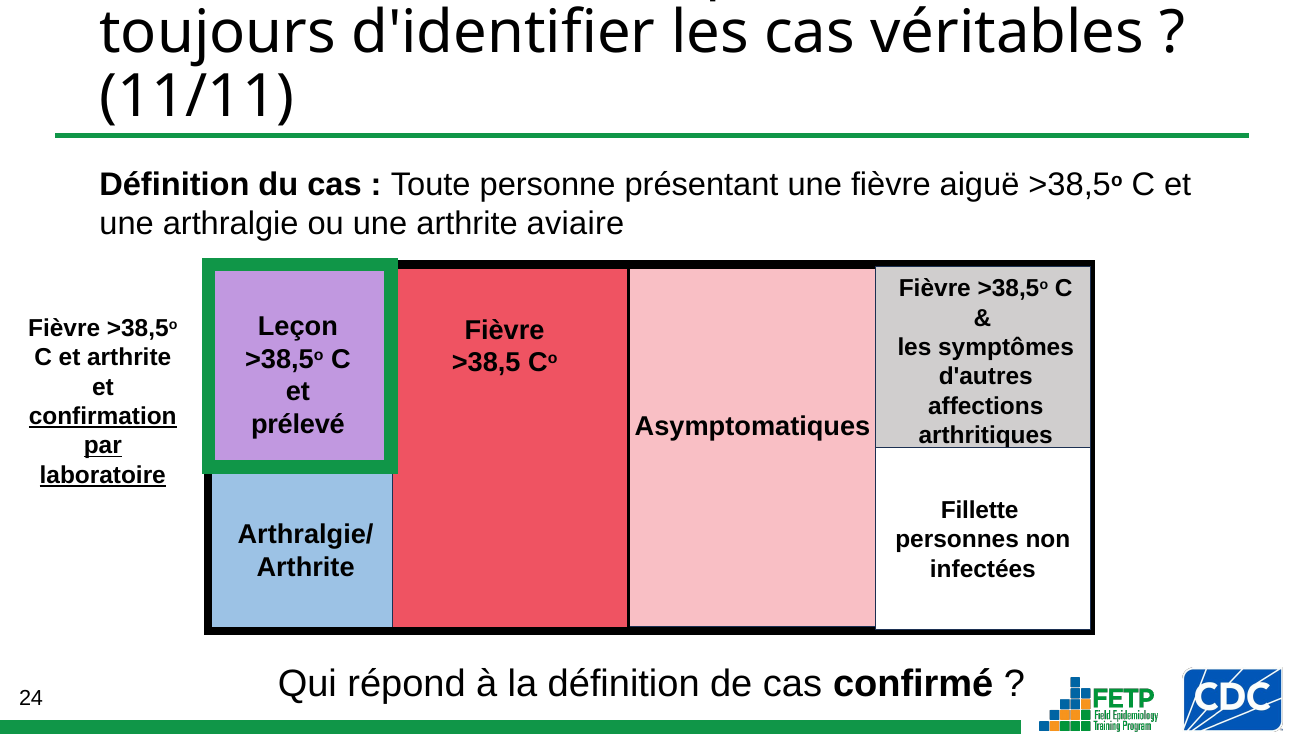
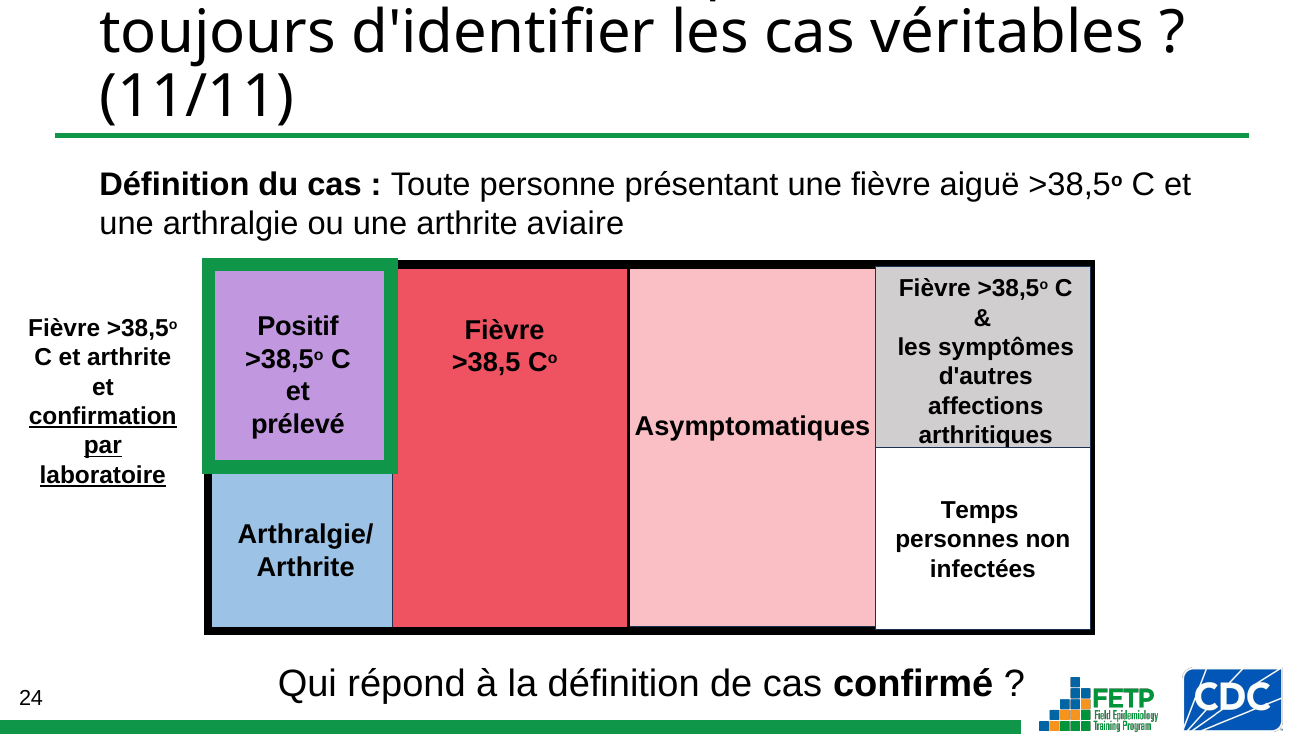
Leçon: Leçon -> Positif
Fillette: Fillette -> Temps
